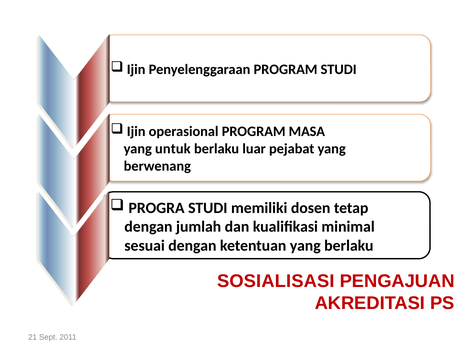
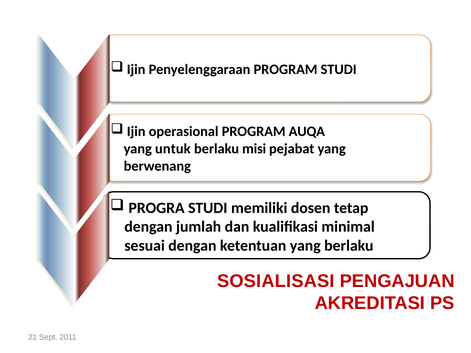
MASA: MASA -> AUQA
luar: luar -> misi
